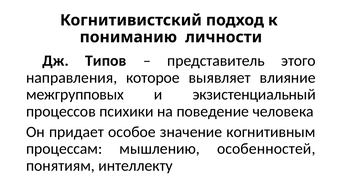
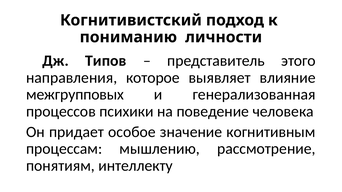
экзистенциальный: экзистенциальный -> генерализованная
особенностей: особенностей -> рассмотрение
